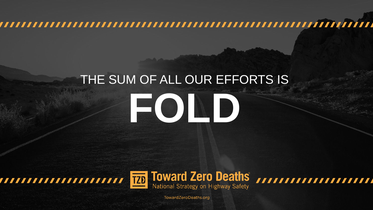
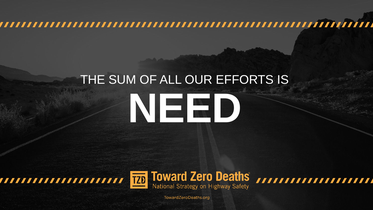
FOLD: FOLD -> NEED
